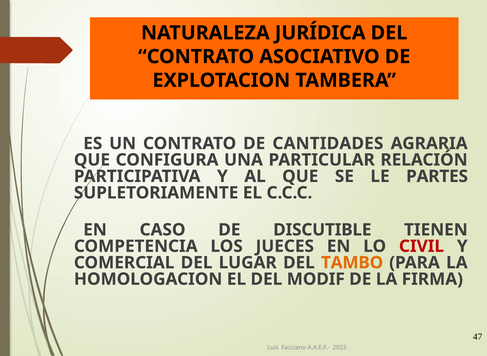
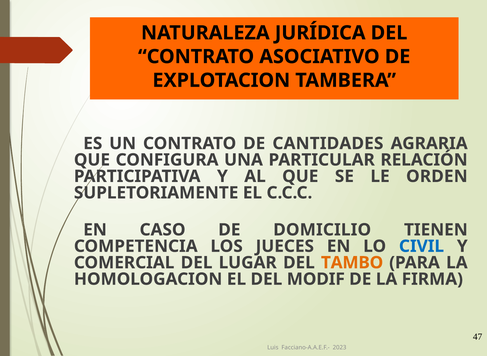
PARTES: PARTES -> ORDEN
DISCUTIBLE: DISCUTIBLE -> DOMICILIO
CIVIL colour: red -> blue
